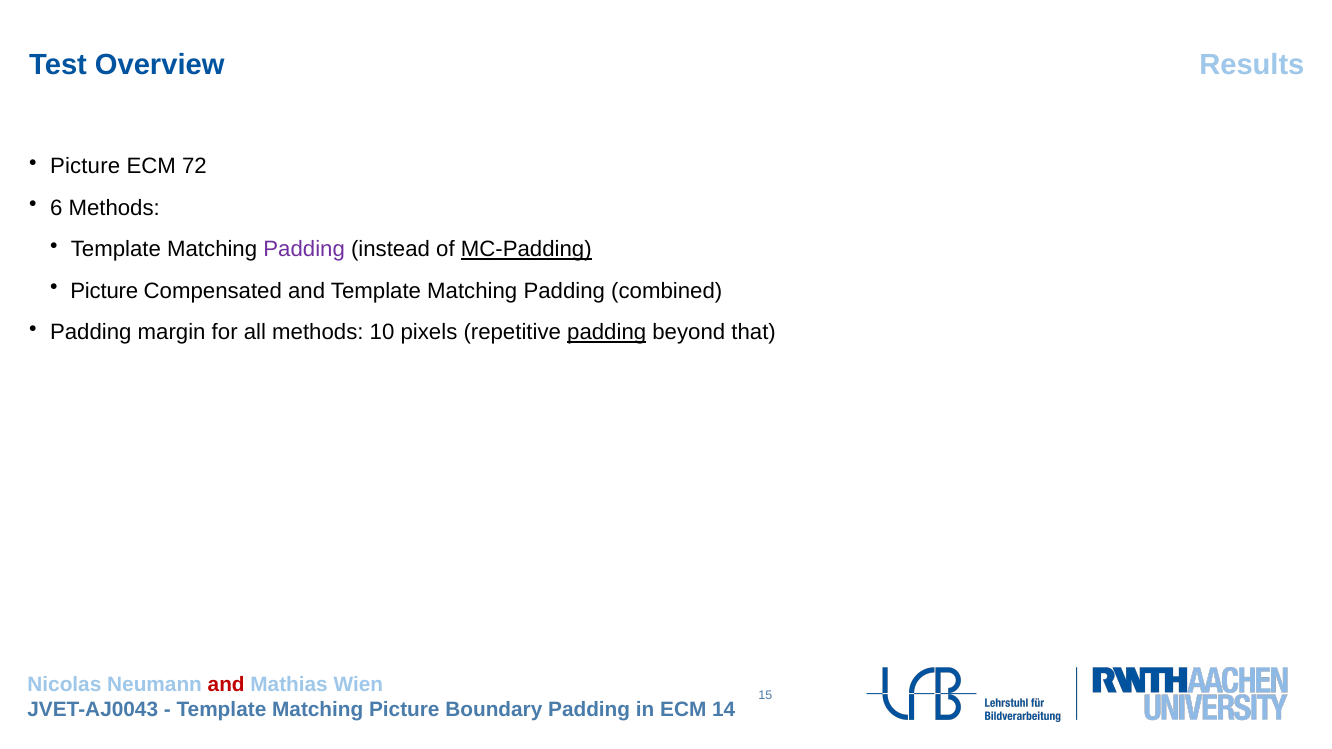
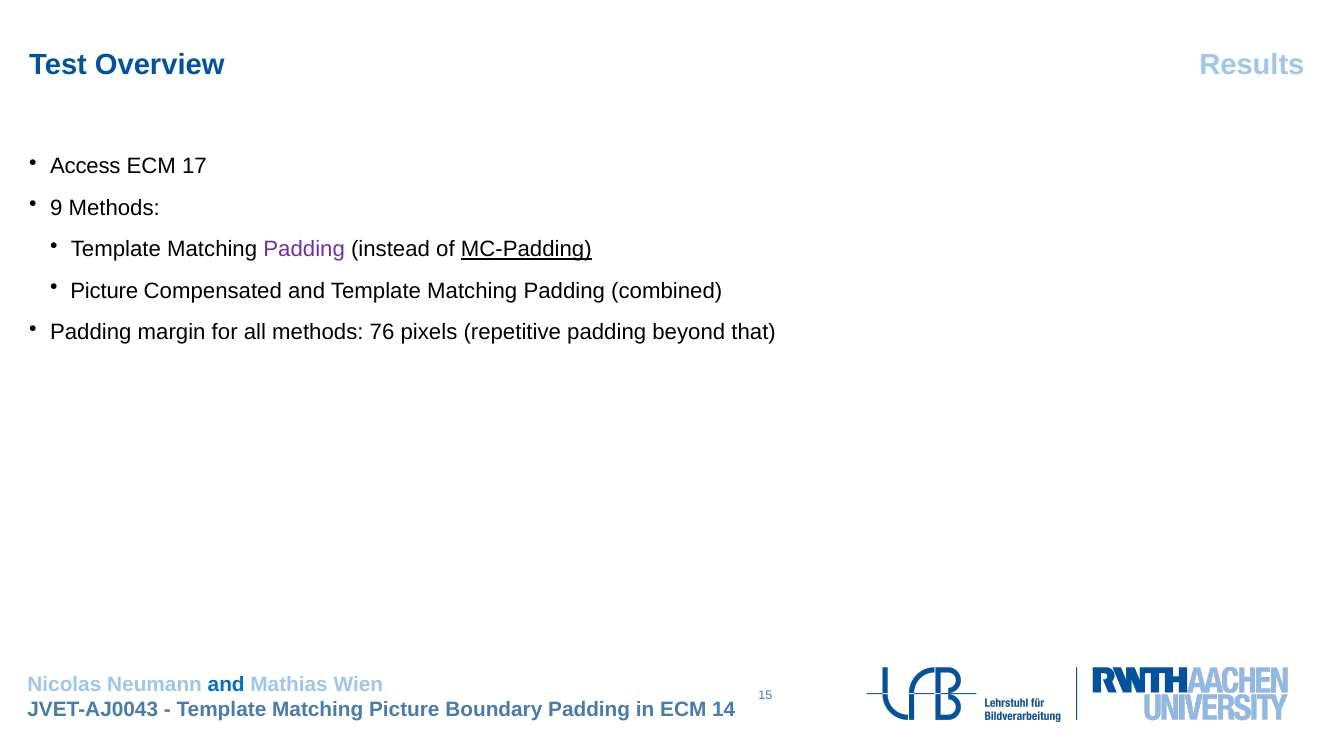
Picture at (85, 166): Picture -> Access
72: 72 -> 17
6: 6 -> 9
10: 10 -> 76
padding at (607, 333) underline: present -> none
and at (226, 685) colour: red -> blue
